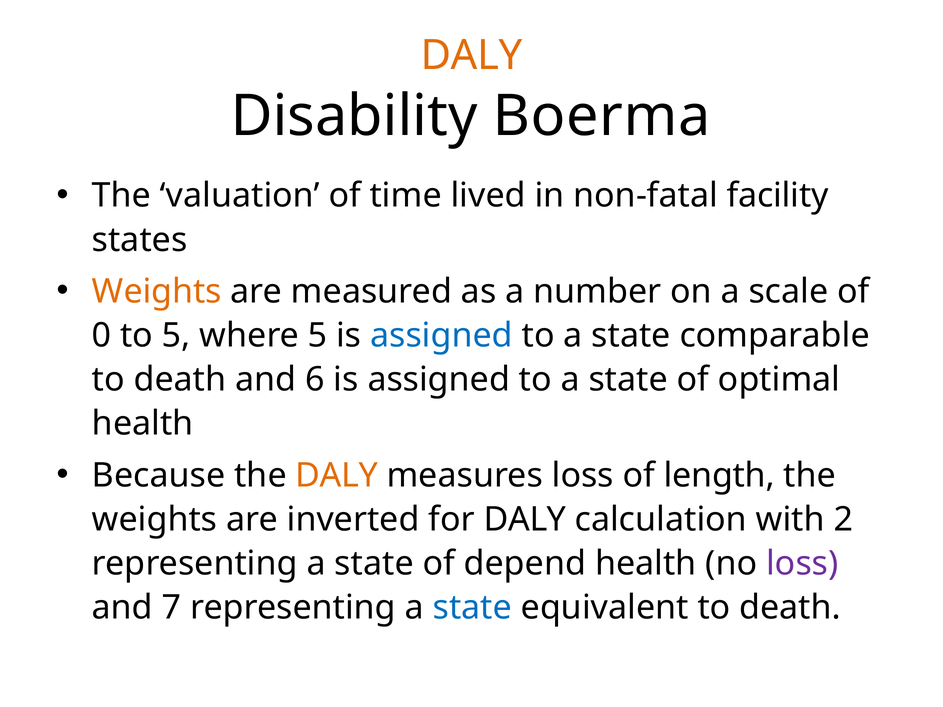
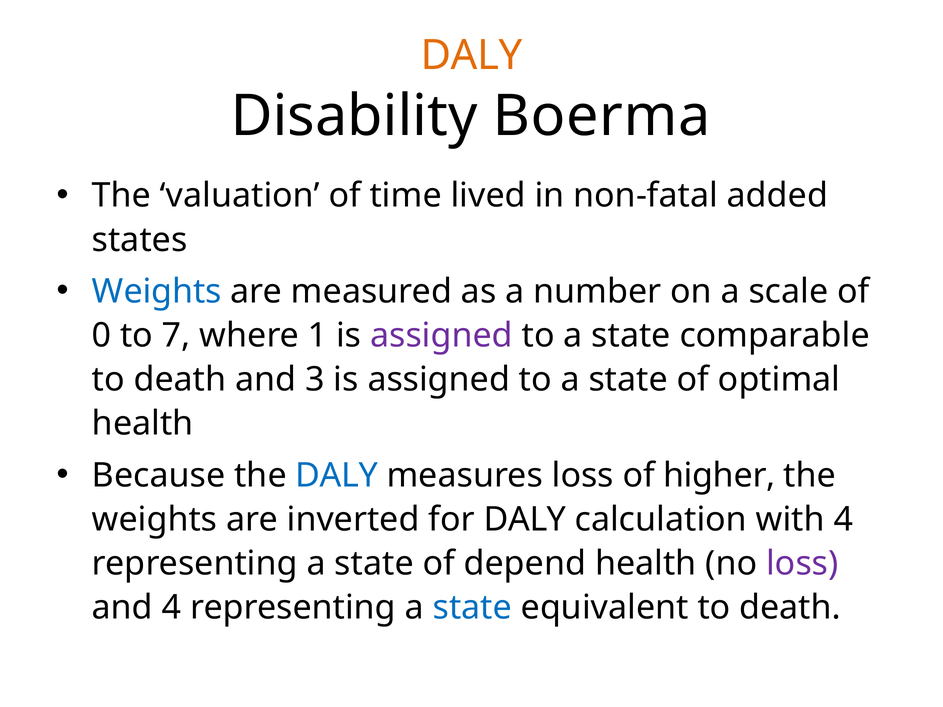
facility: facility -> added
Weights at (157, 292) colour: orange -> blue
to 5: 5 -> 7
where 5: 5 -> 1
assigned at (442, 336) colour: blue -> purple
6: 6 -> 3
DALY at (337, 476) colour: orange -> blue
length: length -> higher
with 2: 2 -> 4
and 7: 7 -> 4
